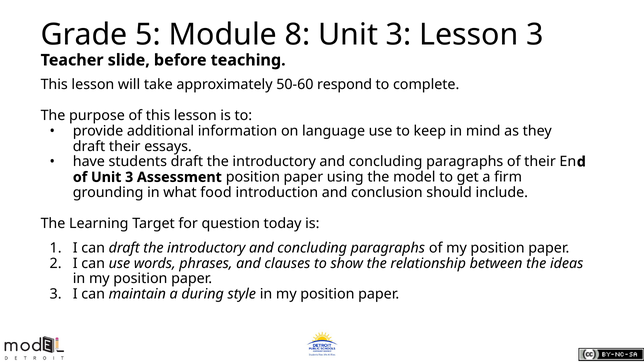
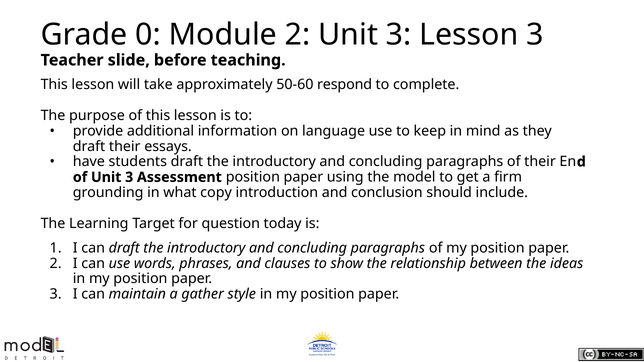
5: 5 -> 0
Module 8: 8 -> 2
food: food -> copy
during: during -> gather
